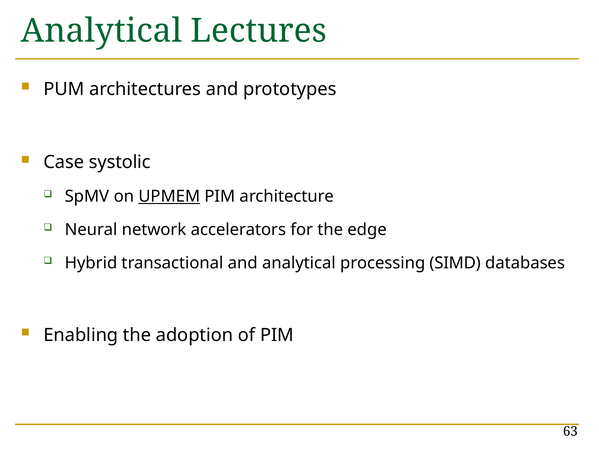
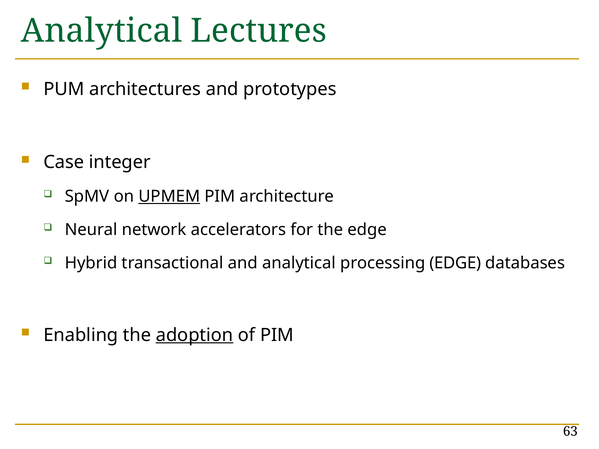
systolic: systolic -> integer
processing SIMD: SIMD -> EDGE
adoption underline: none -> present
